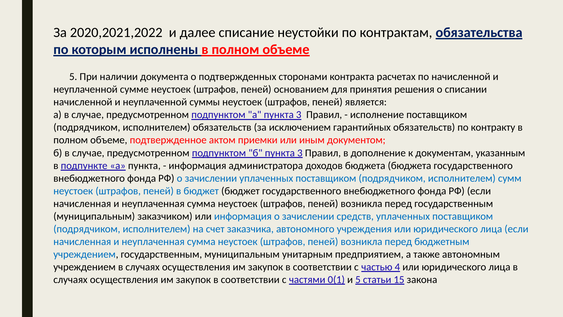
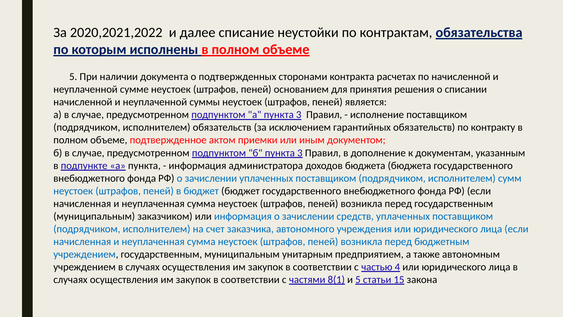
0(1: 0(1 -> 8(1
